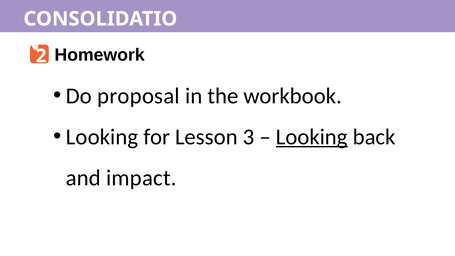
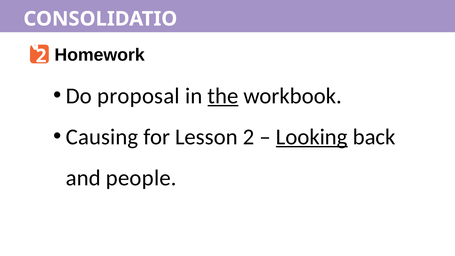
the underline: none -> present
Looking at (102, 137): Looking -> Causing
Lesson 3: 3 -> 2
impact: impact -> people
